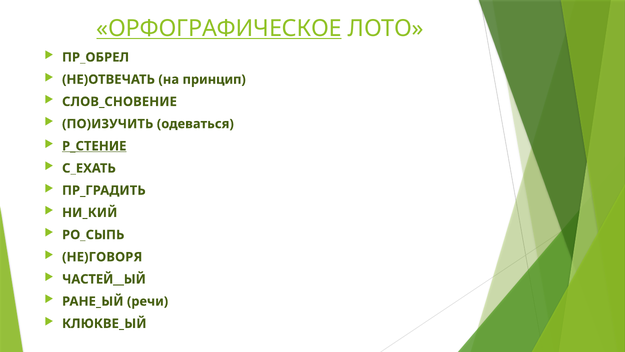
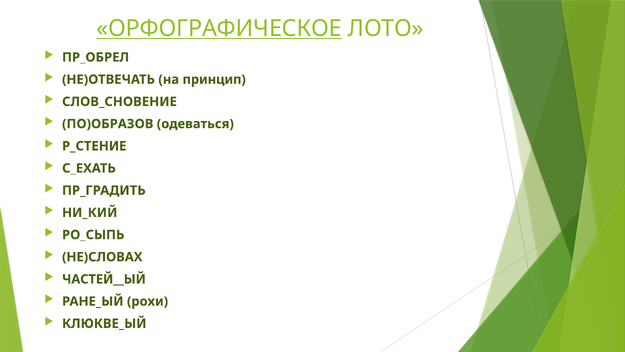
ПО)ИЗУЧИТЬ: ПО)ИЗУЧИТЬ -> ПО)ОБРАЗОВ
Р_СТЕНИЕ underline: present -> none
НЕ)ГОВОРЯ: НЕ)ГОВОРЯ -> НЕ)СЛОВАХ
речи: речи -> рохи
